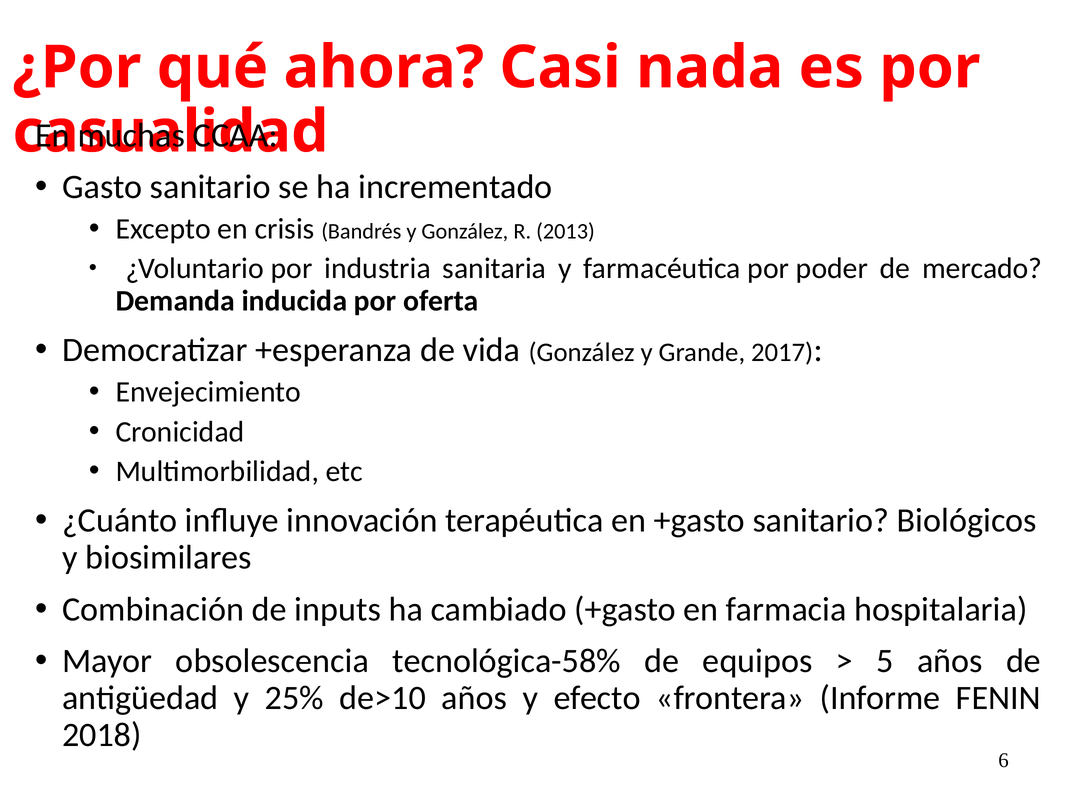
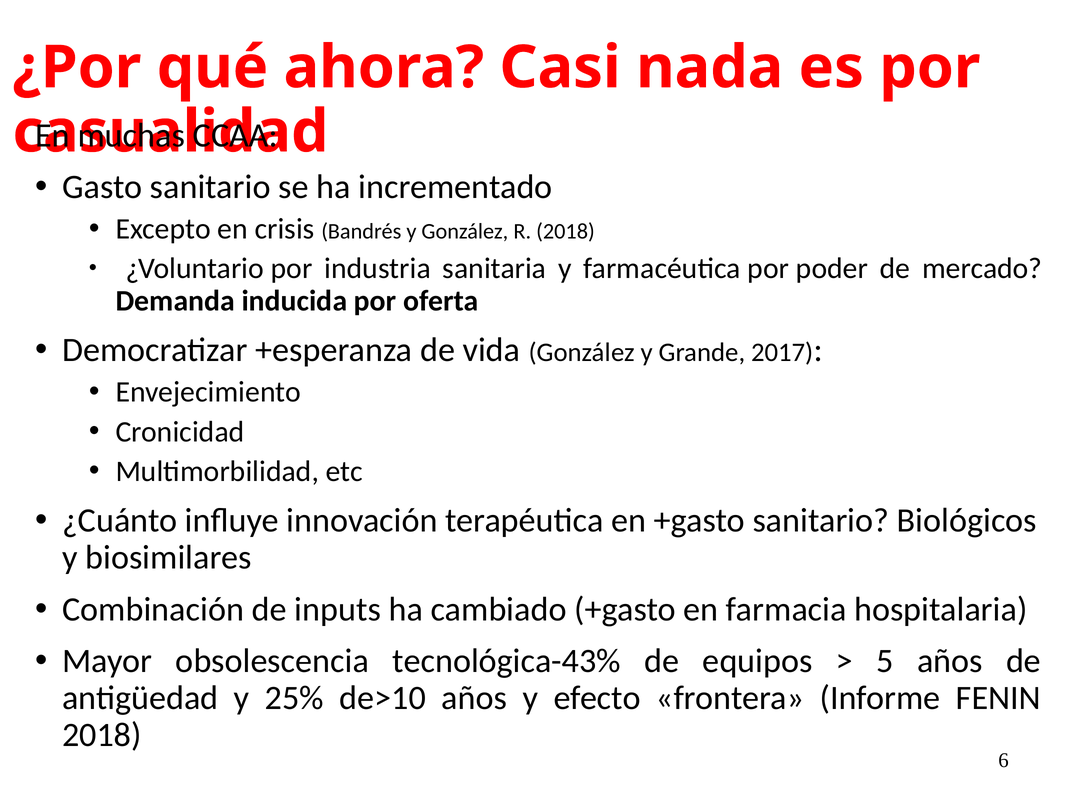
R 2013: 2013 -> 2018
tecnológica-58%: tecnológica-58% -> tecnológica-43%
